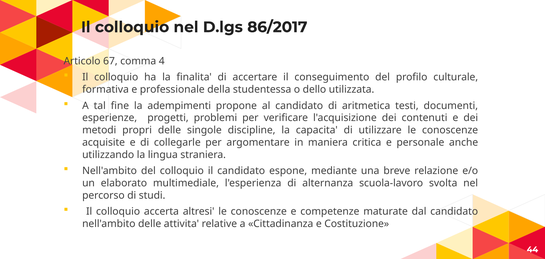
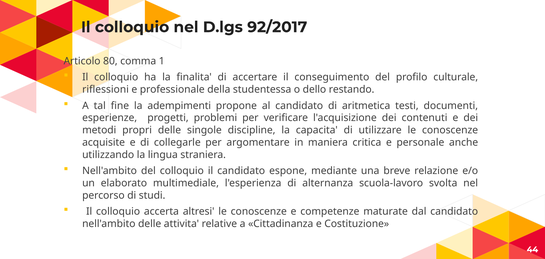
86/2017: 86/2017 -> 92/2017
67: 67 -> 80
4: 4 -> 1
formativa: formativa -> riflessioni
utilizzata: utilizzata -> restando
